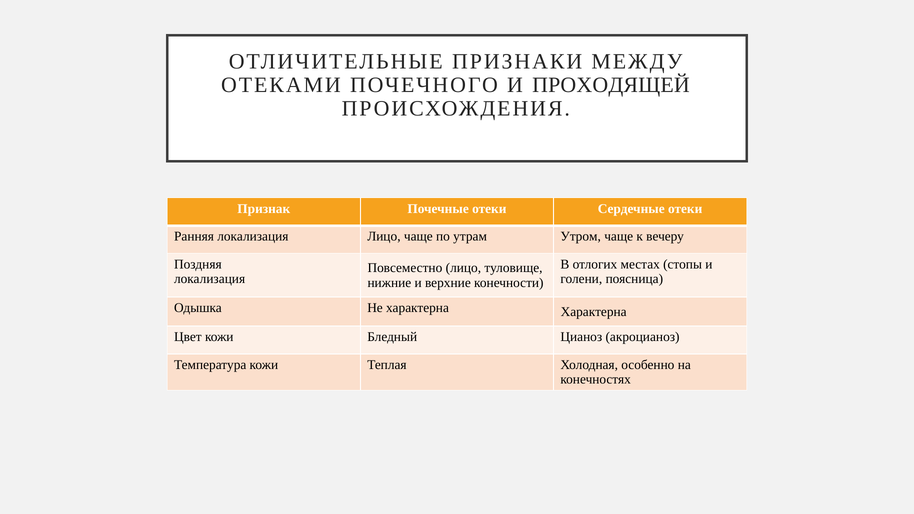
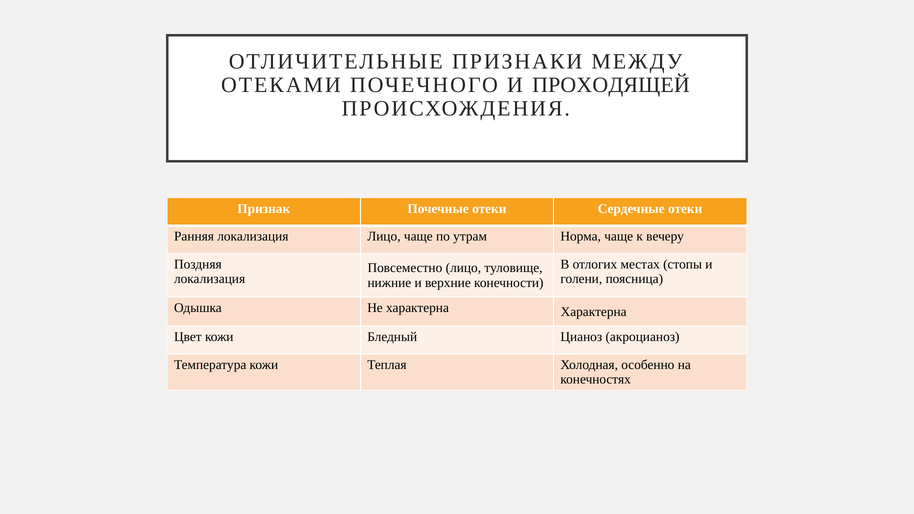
Утром: Утром -> Норма
